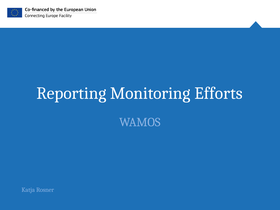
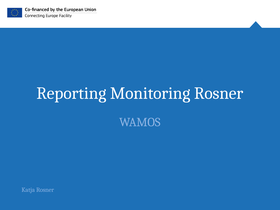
Monitoring Efforts: Efforts -> Rosner
